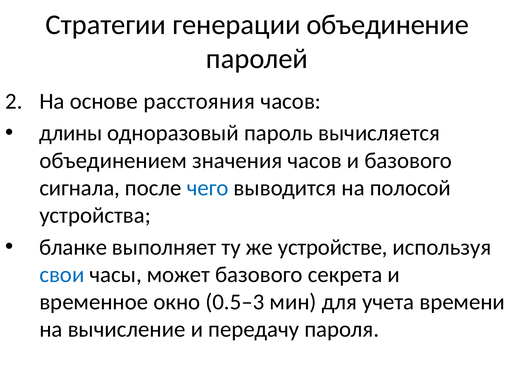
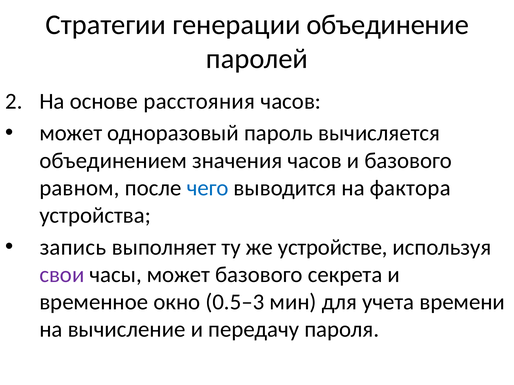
длины at (71, 133): длины -> может
сигнала: сигнала -> равном
полосой: полосой -> фактора
бланке: бланке -> запись
свои colour: blue -> purple
